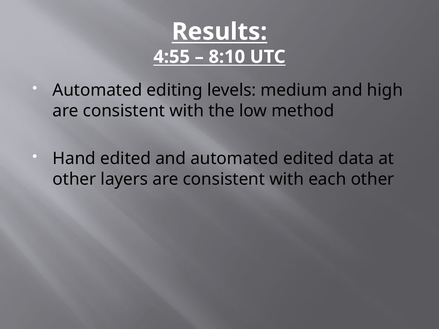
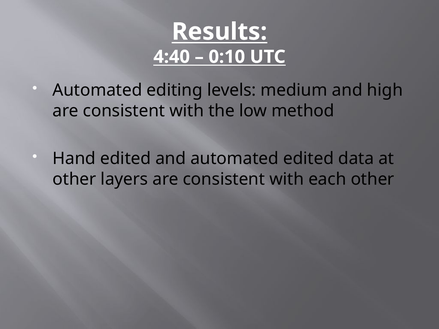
4:55: 4:55 -> 4:40
8:10: 8:10 -> 0:10
